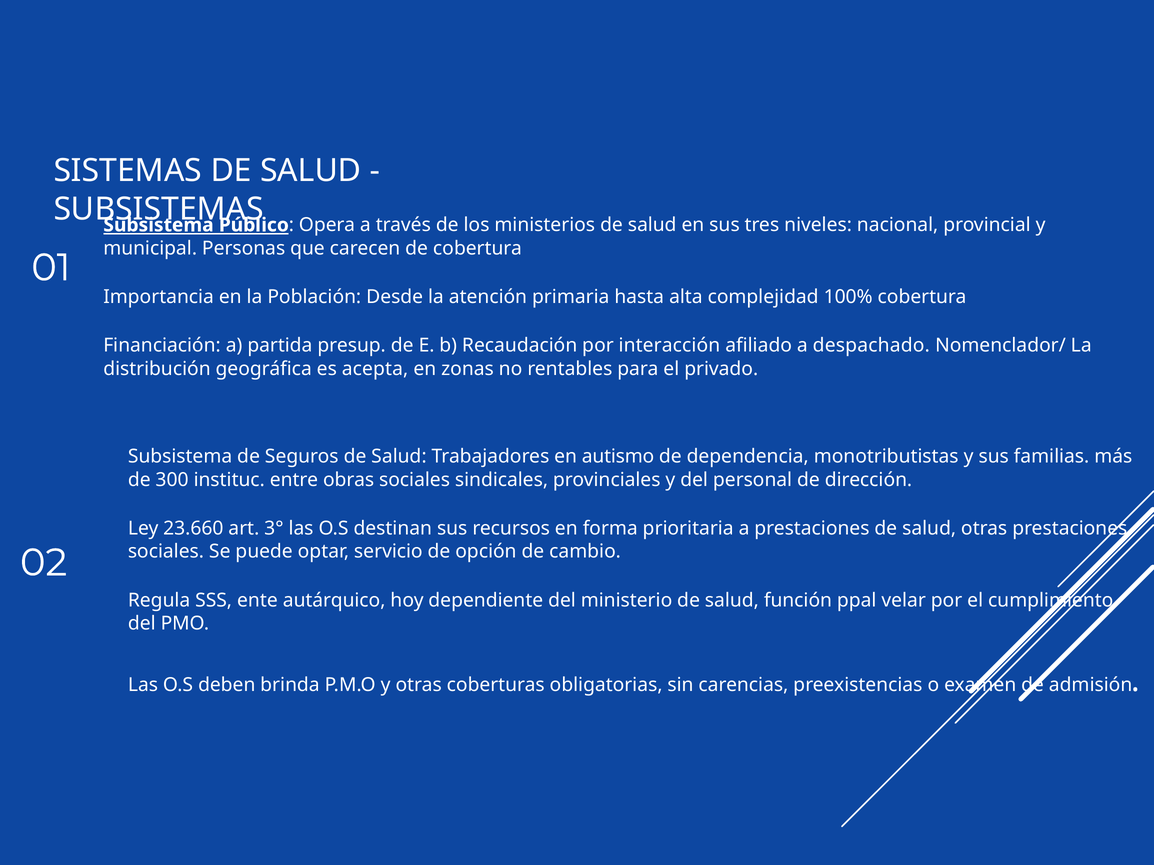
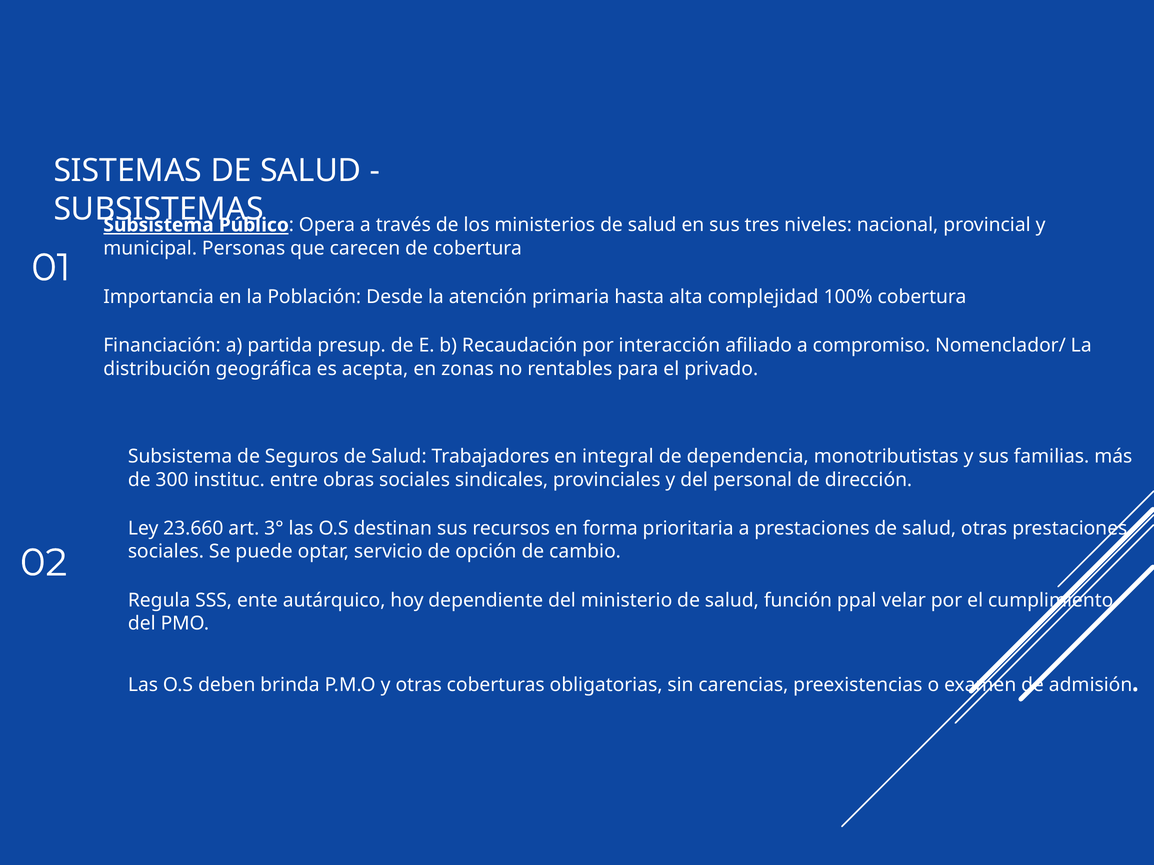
despachado: despachado -> compromiso
autismo: autismo -> integral
